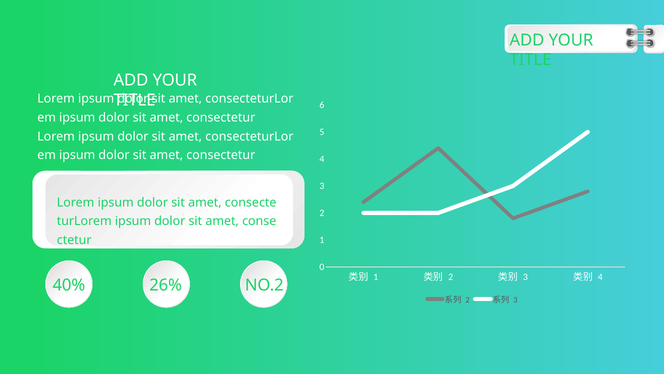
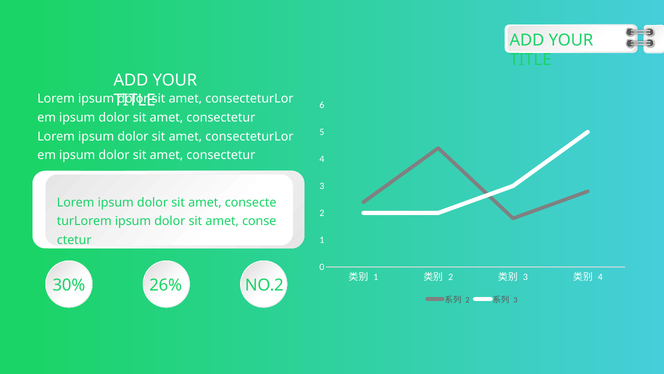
40%: 40% -> 30%
